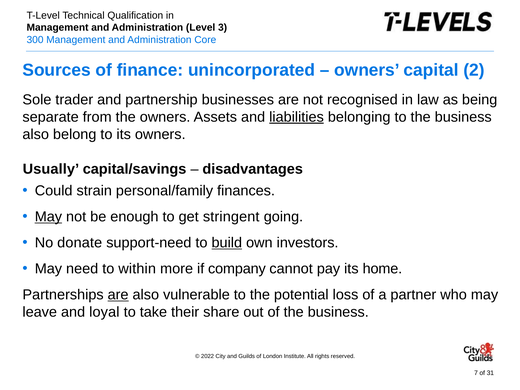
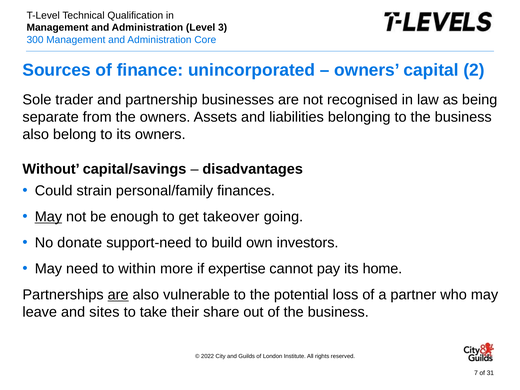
liabilities underline: present -> none
Usually: Usually -> Without
stringent: stringent -> takeover
build underline: present -> none
company: company -> expertise
loyal: loyal -> sites
